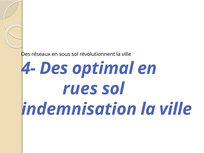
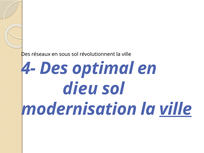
rues: rues -> dieu
indemnisation: indemnisation -> modernisation
ville at (176, 109) underline: none -> present
